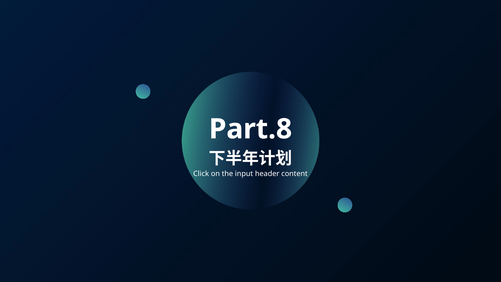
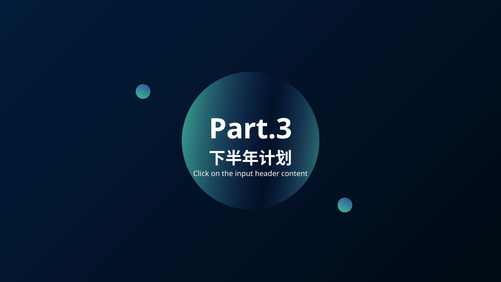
Part.8: Part.8 -> Part.3
